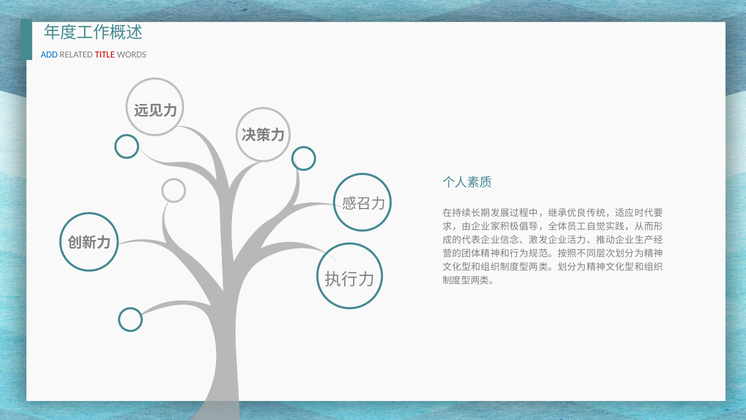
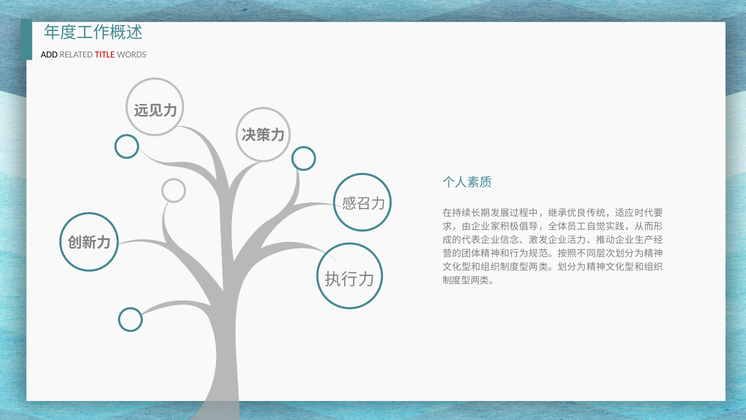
ADD colour: blue -> black
